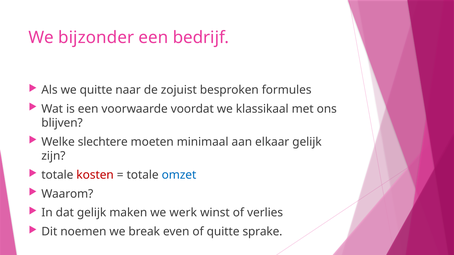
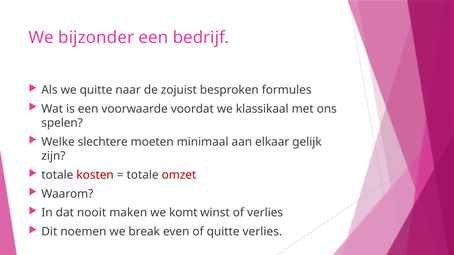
blijven: blijven -> spelen
omzet colour: blue -> red
dat gelijk: gelijk -> nooit
werk: werk -> komt
quitte sprake: sprake -> verlies
